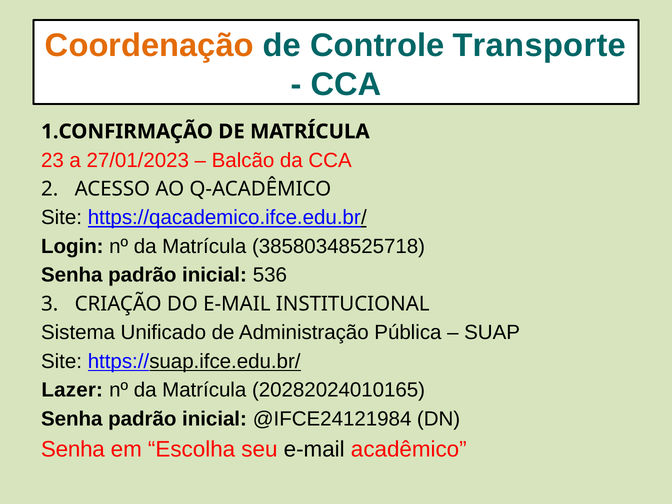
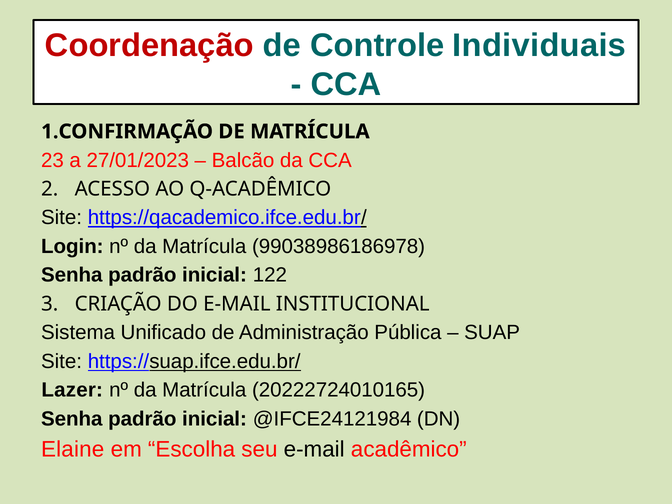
Coordenação colour: orange -> red
Transporte: Transporte -> Individuais
38580348525718: 38580348525718 -> 99038986186978
536: 536 -> 122
20282024010165: 20282024010165 -> 20222724010165
Senha at (73, 449): Senha -> Elaine
